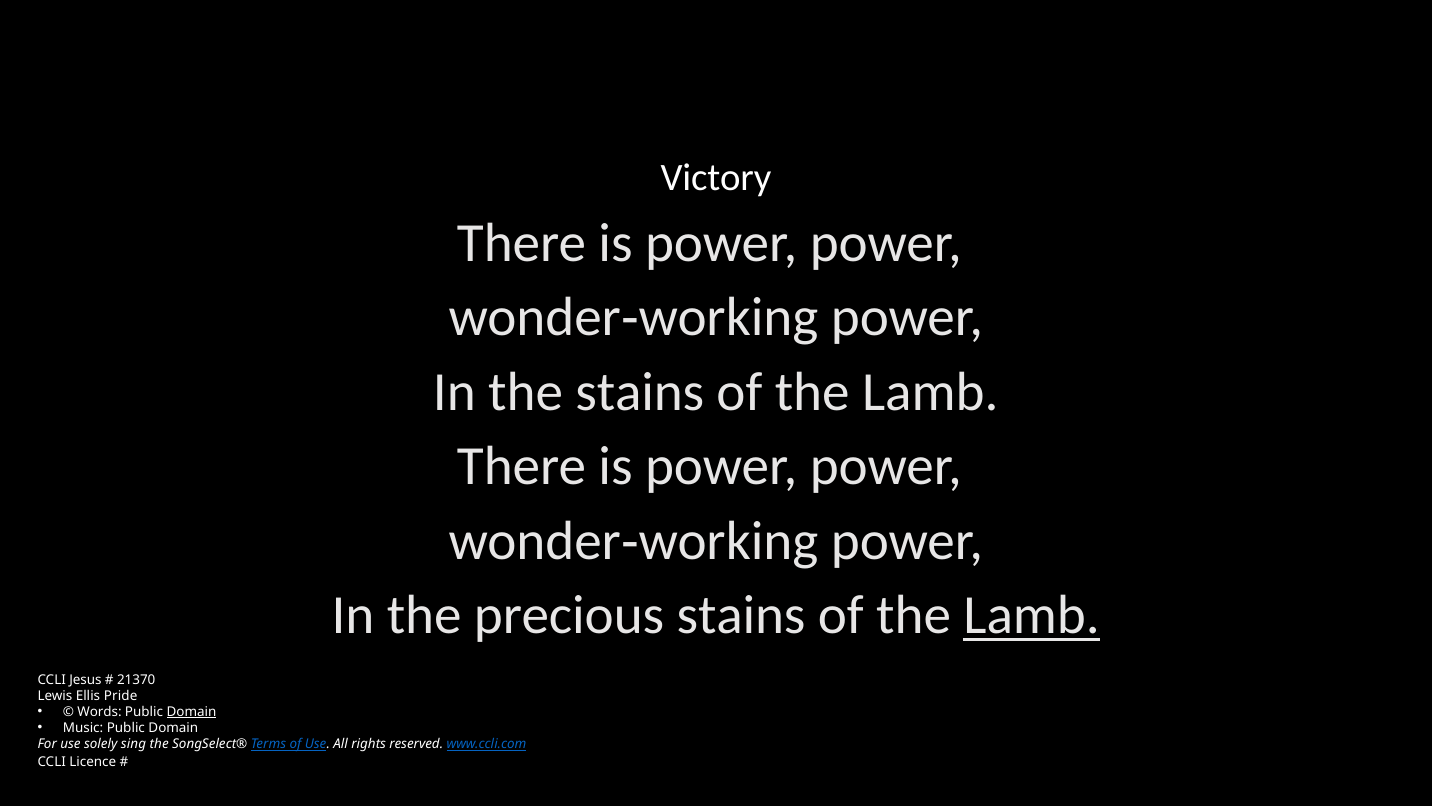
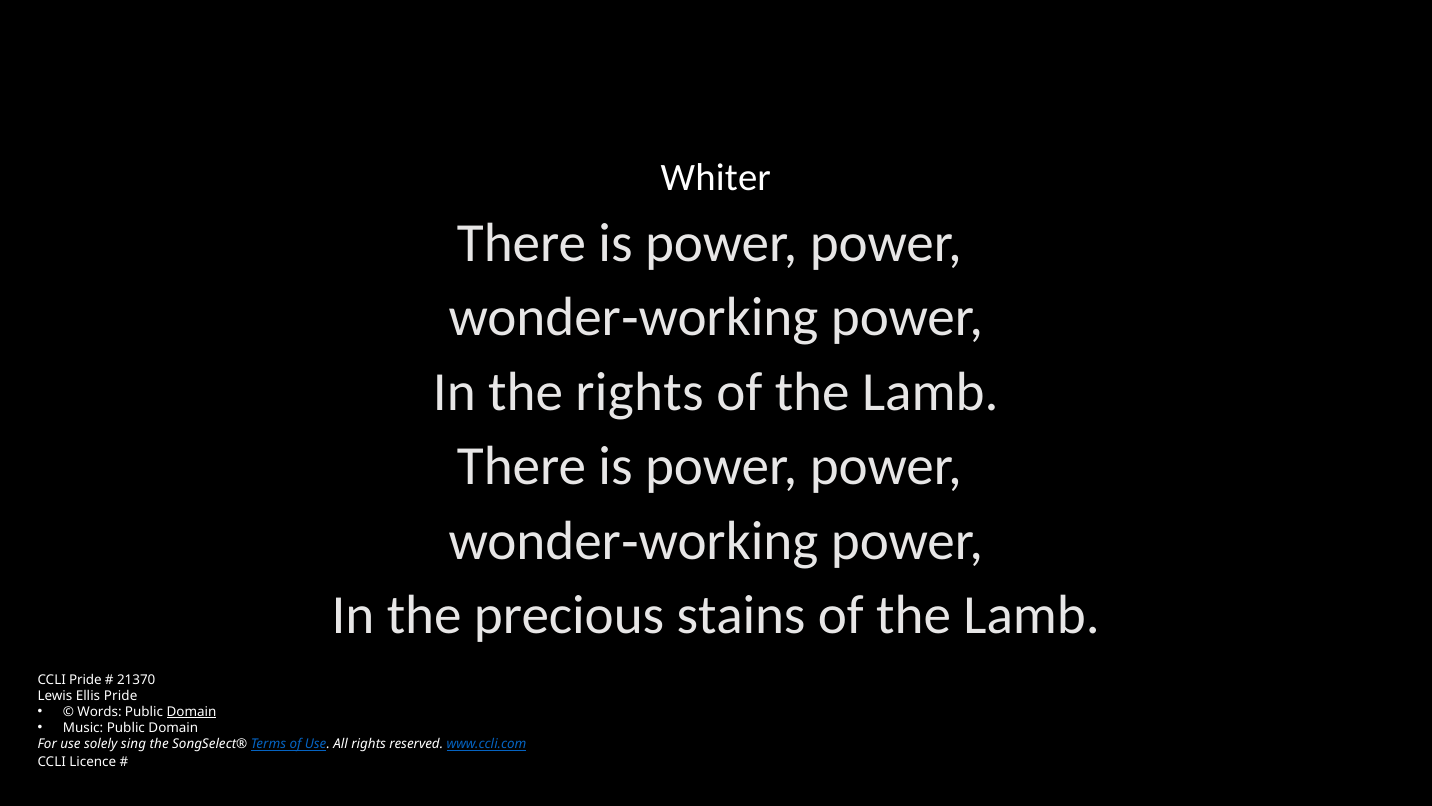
Victory: Victory -> Whiter
the stains: stains -> rights
Lamb at (1032, 615) underline: present -> none
CCLI Jesus: Jesus -> Pride
